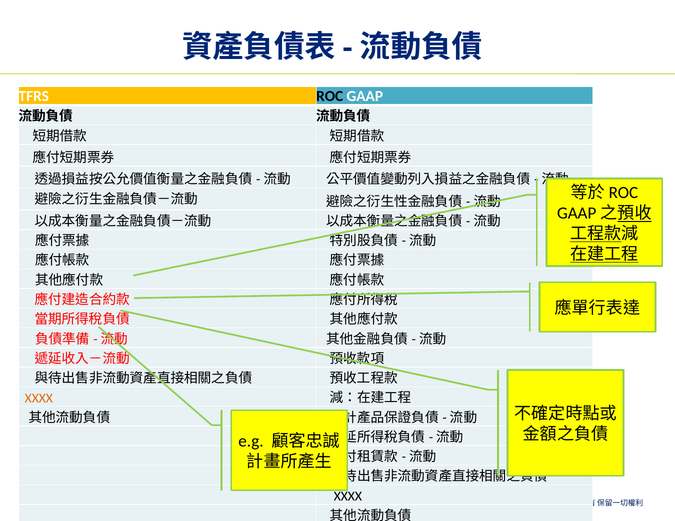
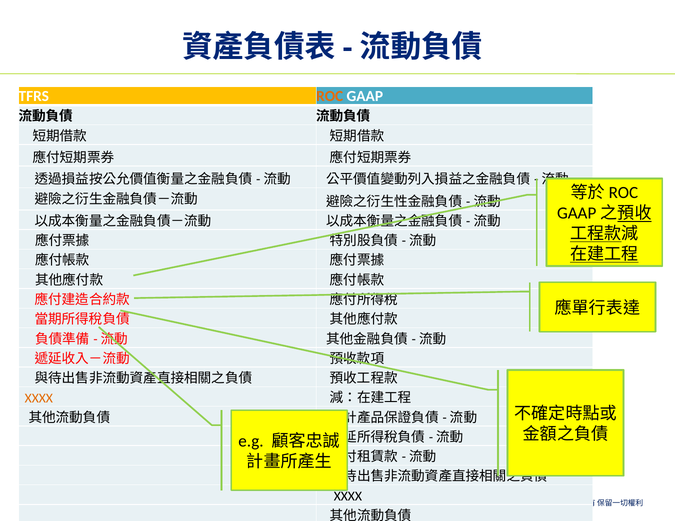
ROC colour: black -> orange
